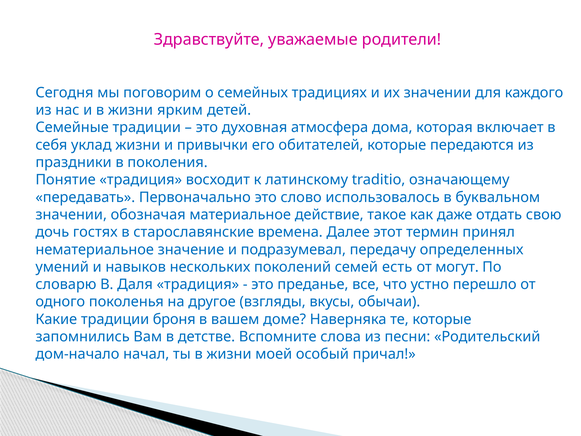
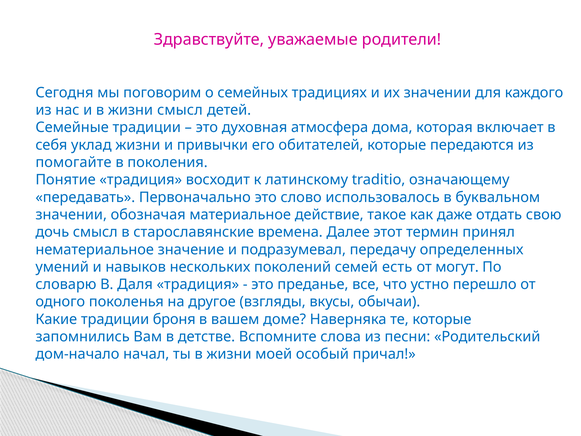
жизни ярким: ярким -> смысл
праздники: праздники -> помогайте
дочь гостях: гостях -> смысл
